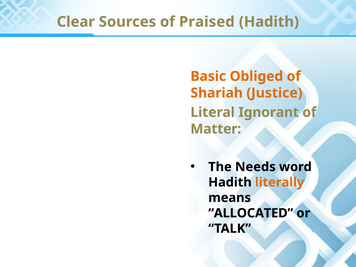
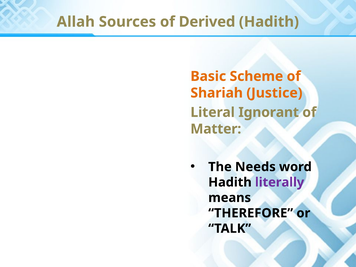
Clear: Clear -> Allah
Praised: Praised -> Derived
Obliged: Obliged -> Scheme
literally colour: orange -> purple
ALLOCATED: ALLOCATED -> THEREFORE
